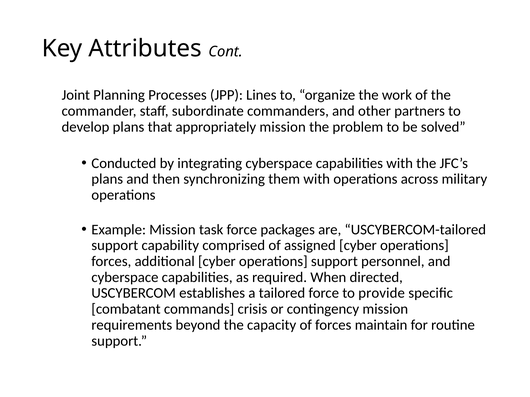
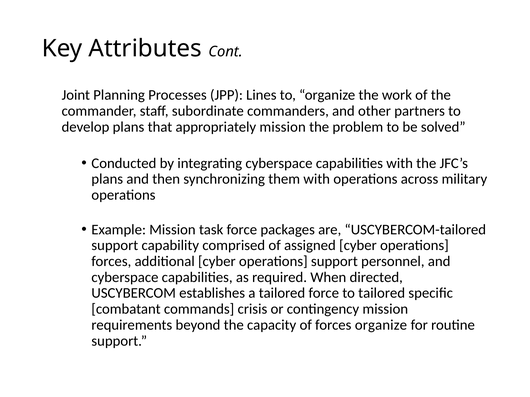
to provide: provide -> tailored
forces maintain: maintain -> organize
